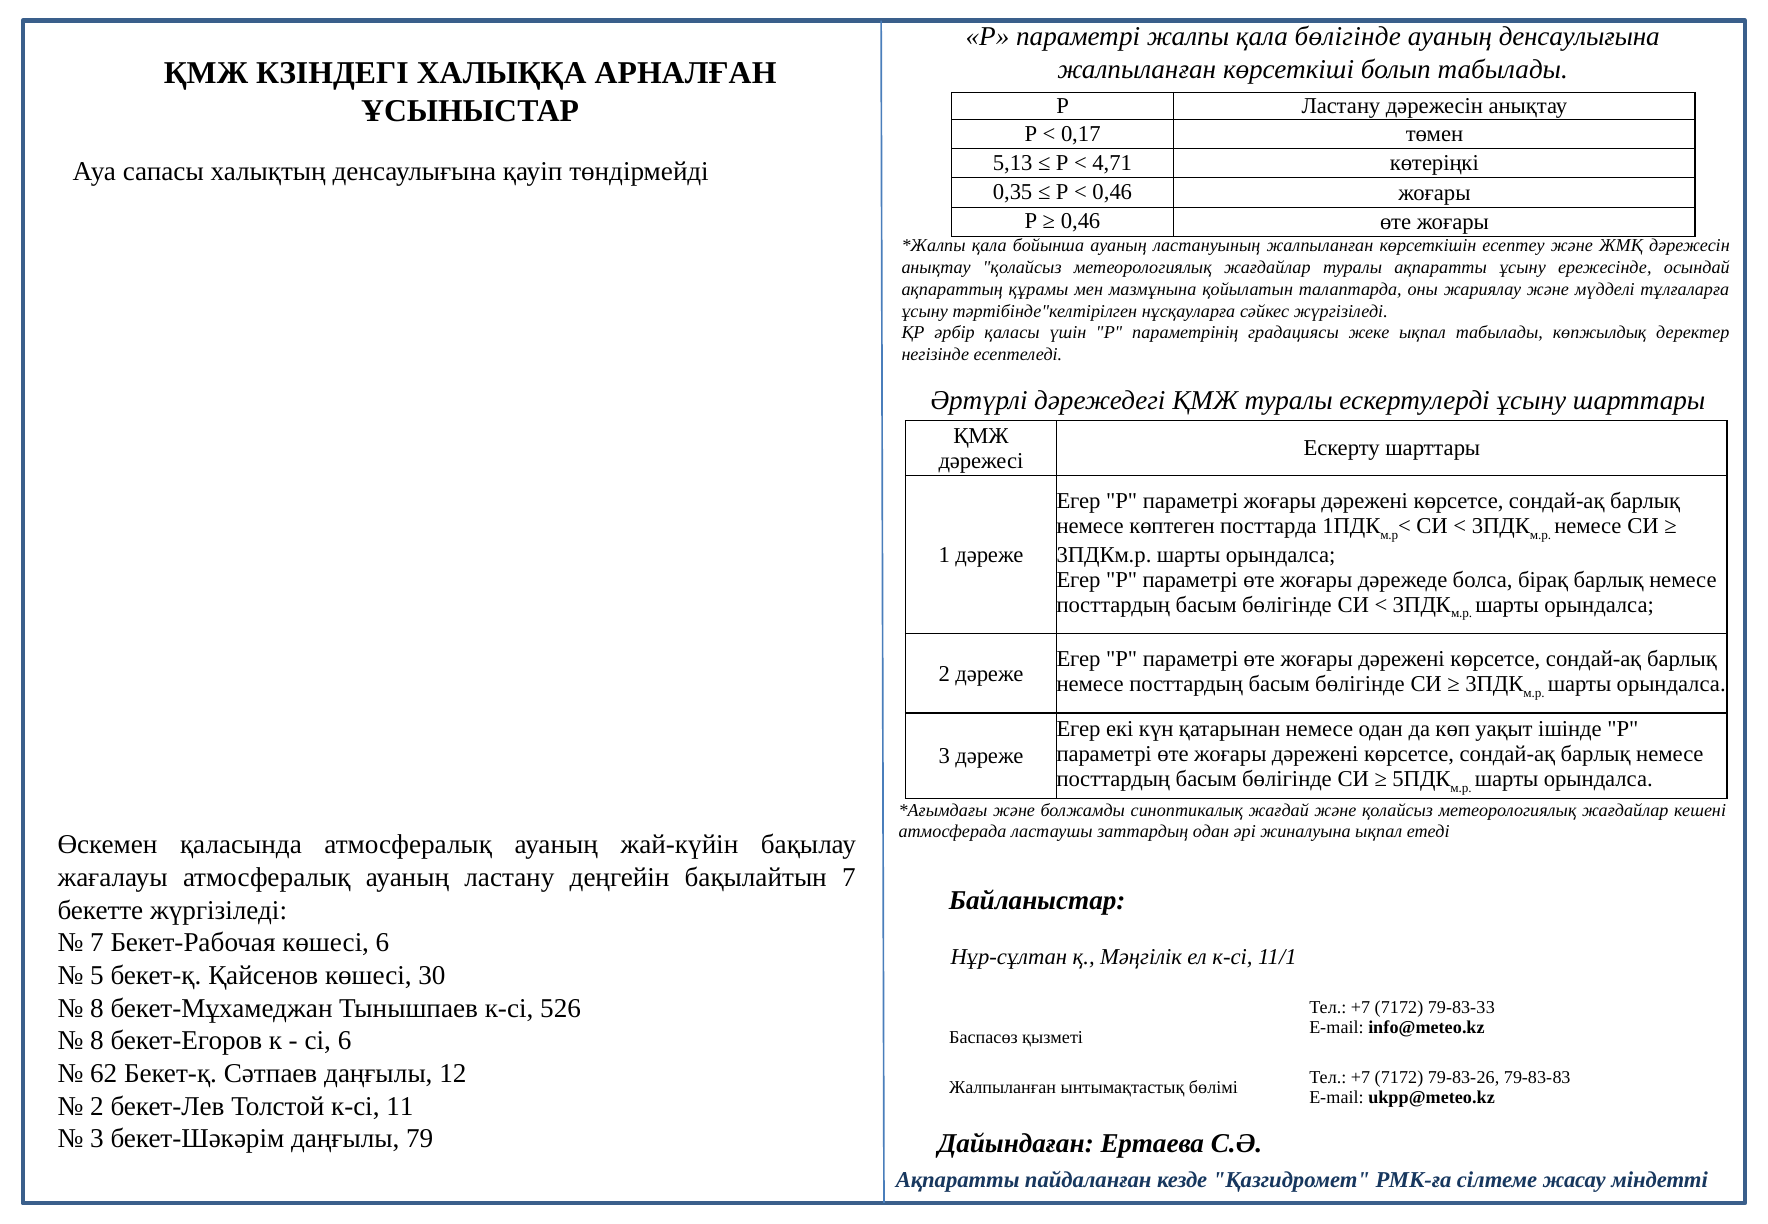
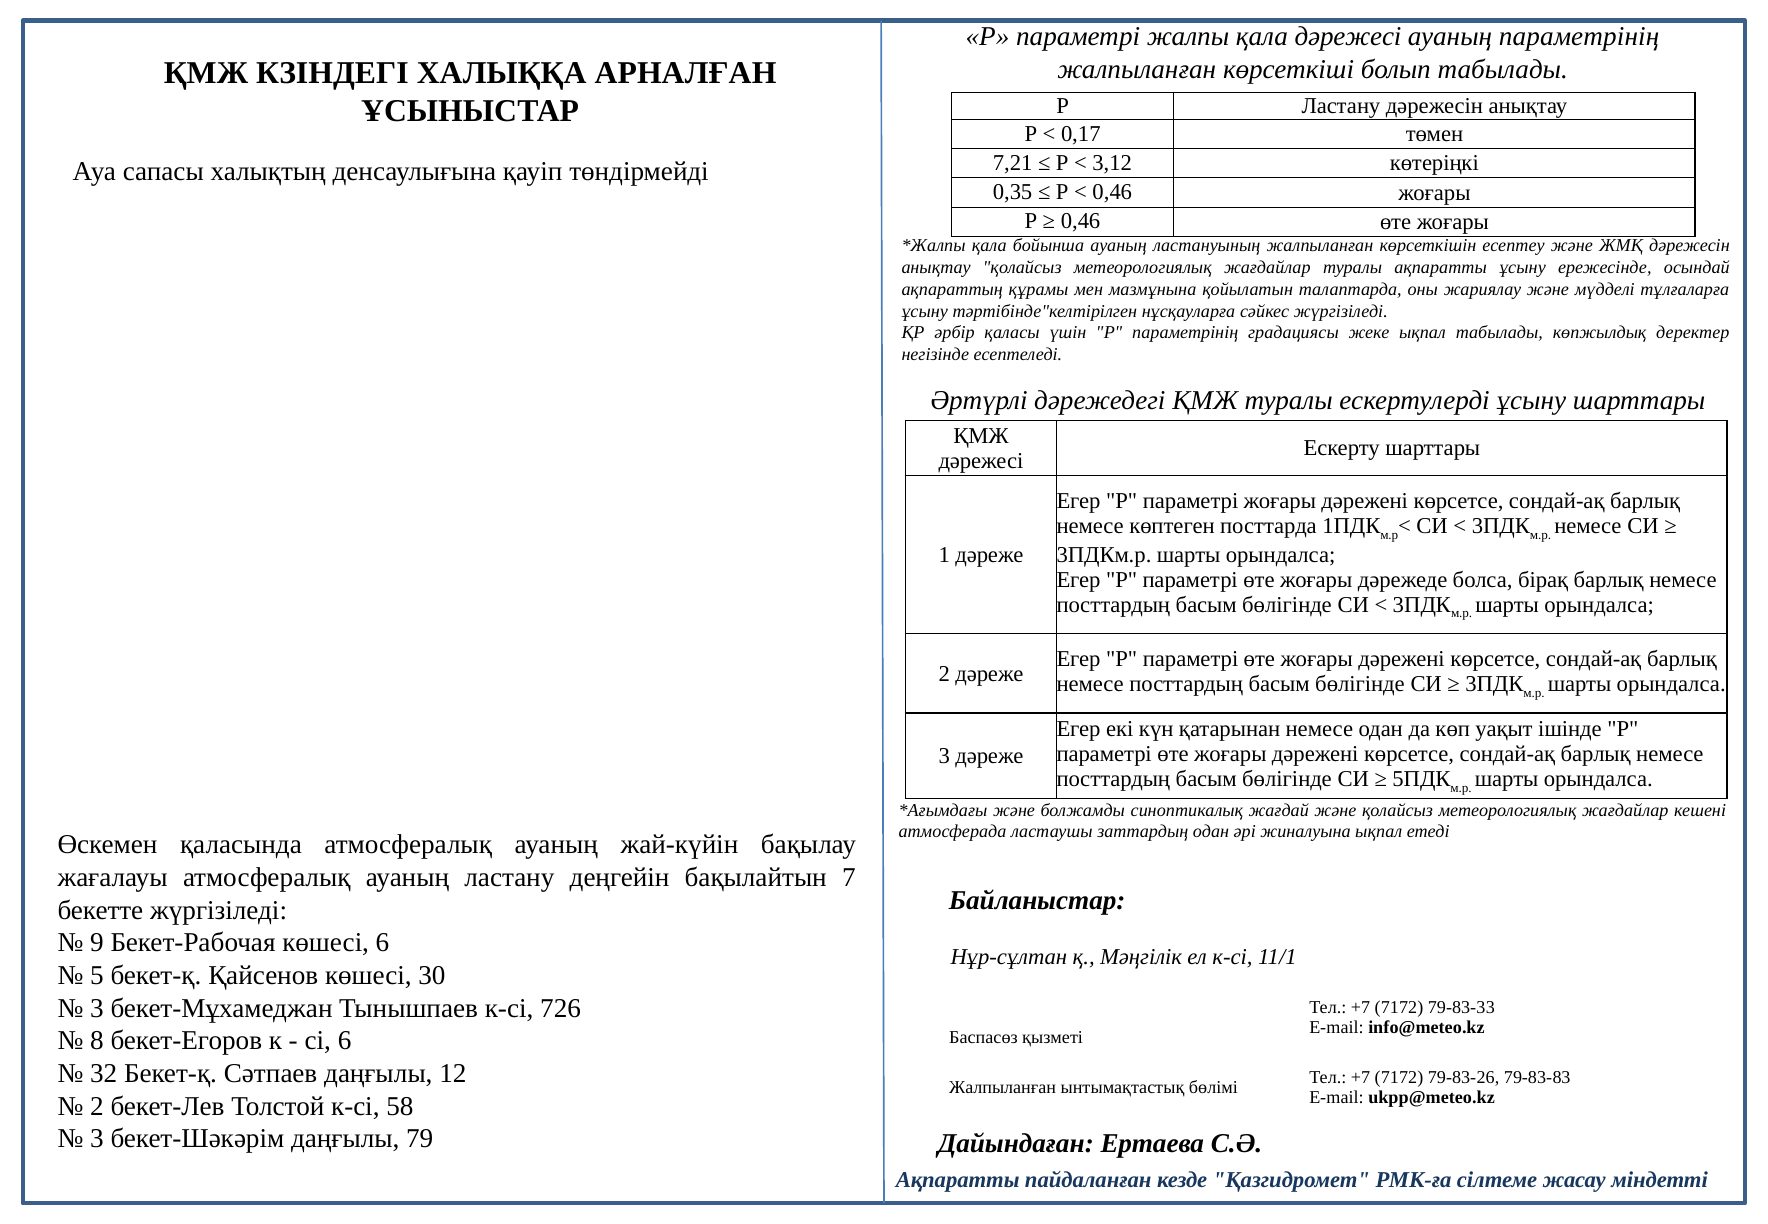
қала бөлігінде: бөлігінде -> дәрежесі
ауаның денсаулығына: денсаулығына -> параметрінің
5,13: 5,13 -> 7,21
4,71: 4,71 -> 3,12
7 at (97, 943): 7 -> 9
8 at (97, 1008): 8 -> 3
526: 526 -> 726
62: 62 -> 32
11: 11 -> 58
